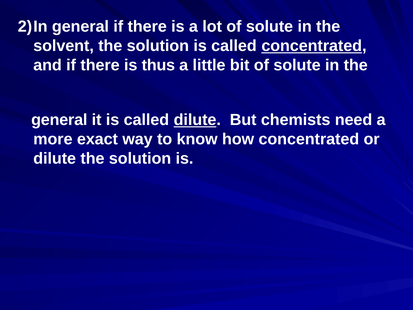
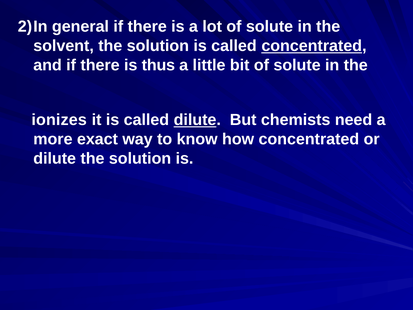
general at (59, 120): general -> ionizes
